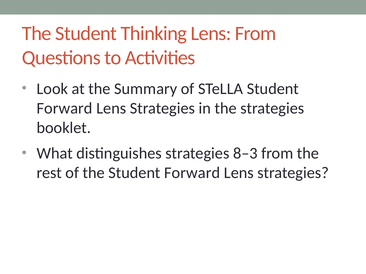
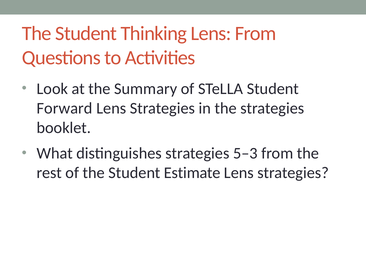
8–3: 8–3 -> 5–3
the Student Forward: Forward -> Estimate
